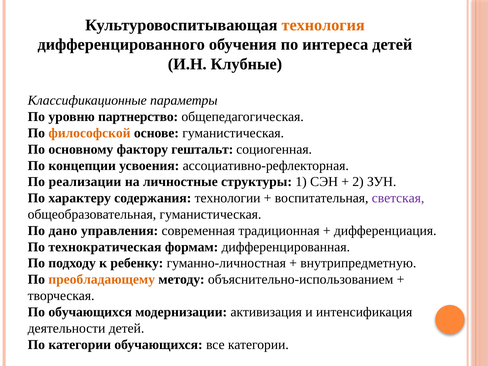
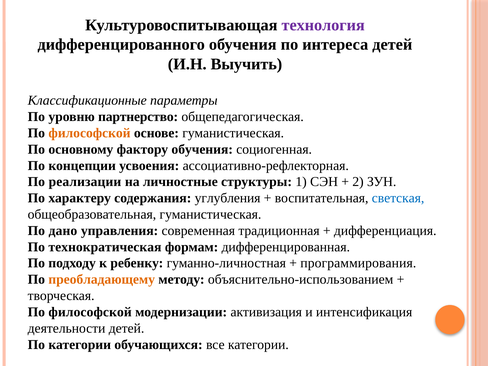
технология colour: orange -> purple
Клубные: Клубные -> Выучить
фактору гештальт: гештальт -> обучения
технологии: технологии -> углубления
светская colour: purple -> blue
внутрипредметную: внутрипредметную -> программирования
обучающихся at (90, 312): обучающихся -> философской
